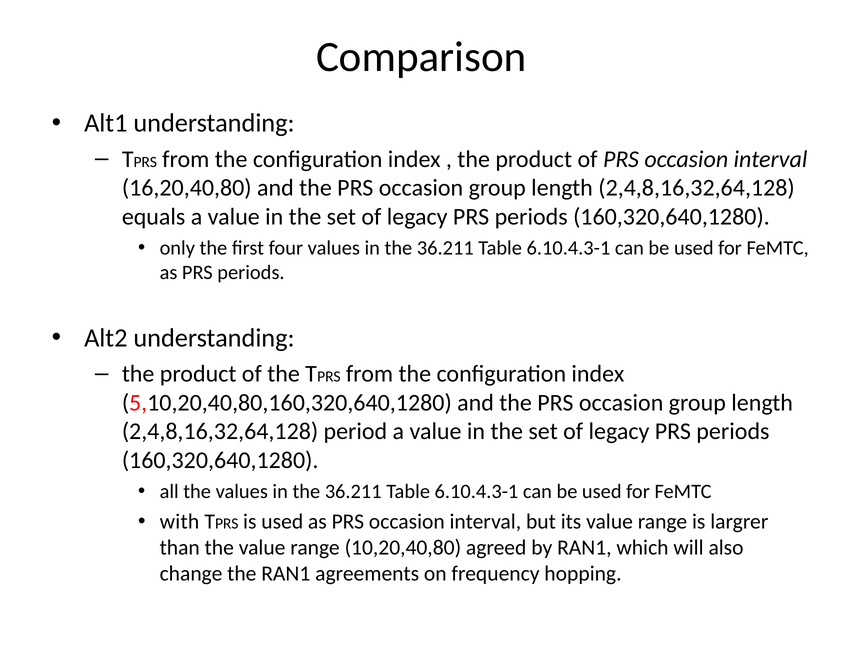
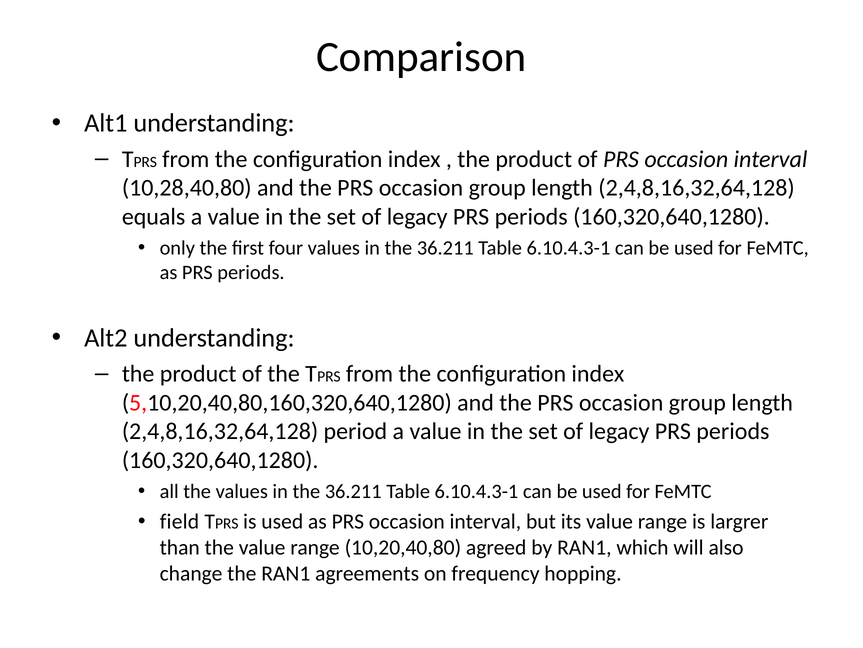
16,20,40,80: 16,20,40,80 -> 10,28,40,80
with: with -> field
